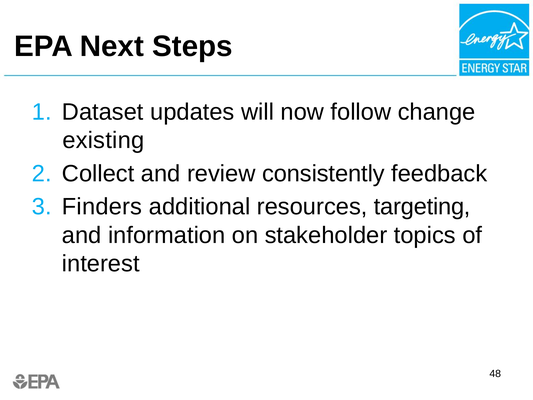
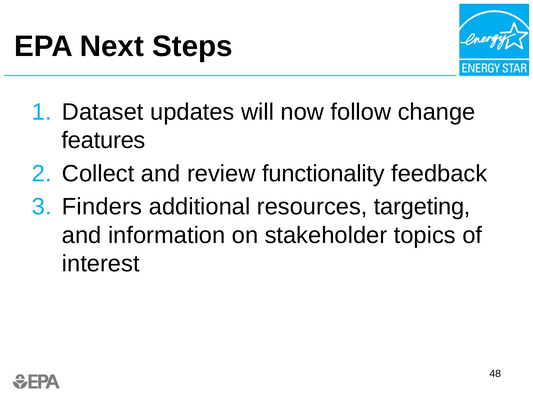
existing: existing -> features
consistently: consistently -> functionality
